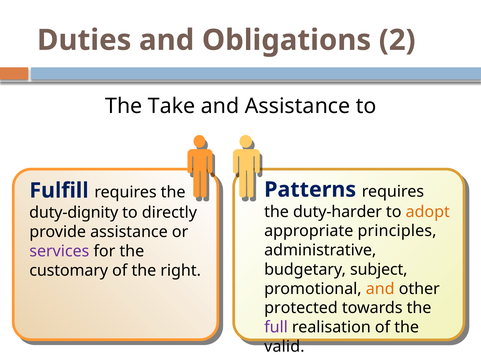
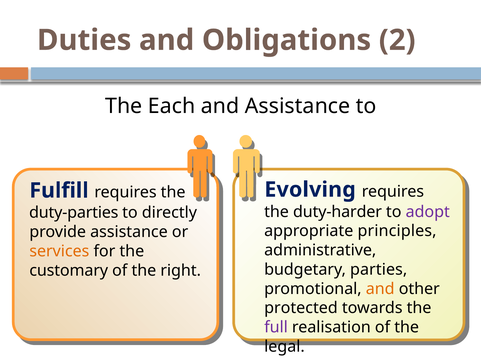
Take: Take -> Each
Patterns: Patterns -> Evolving
adopt colour: orange -> purple
duty-dignity: duty-dignity -> duty-parties
services colour: purple -> orange
subject: subject -> parties
valid: valid -> legal
